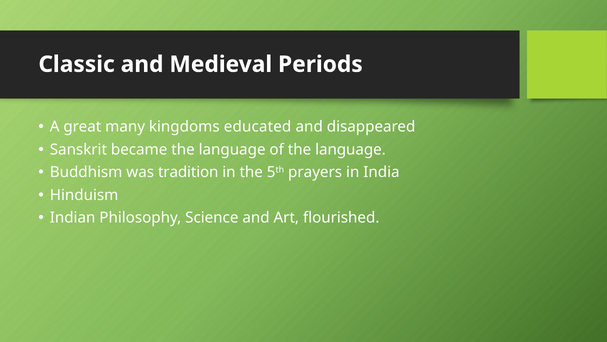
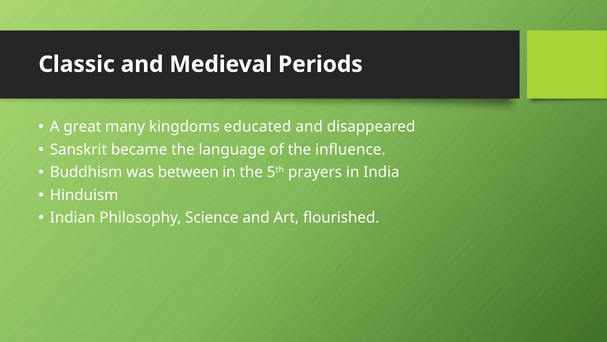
of the language: language -> influence
tradition: tradition -> between
